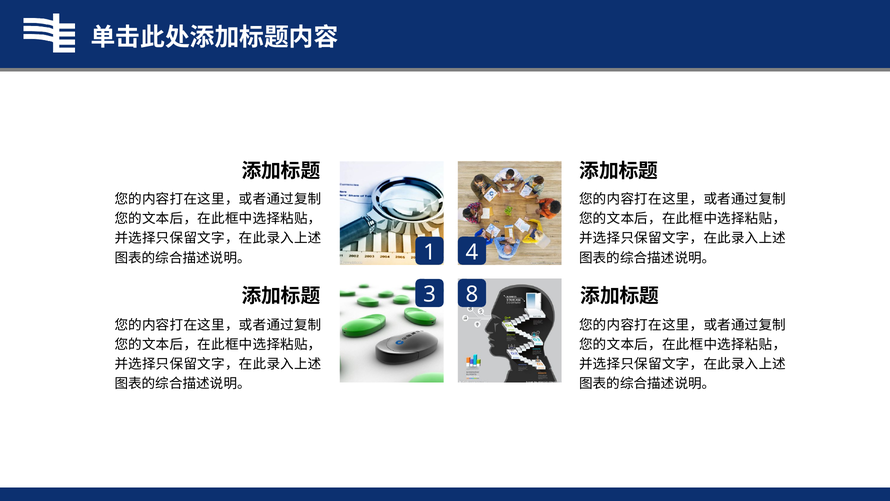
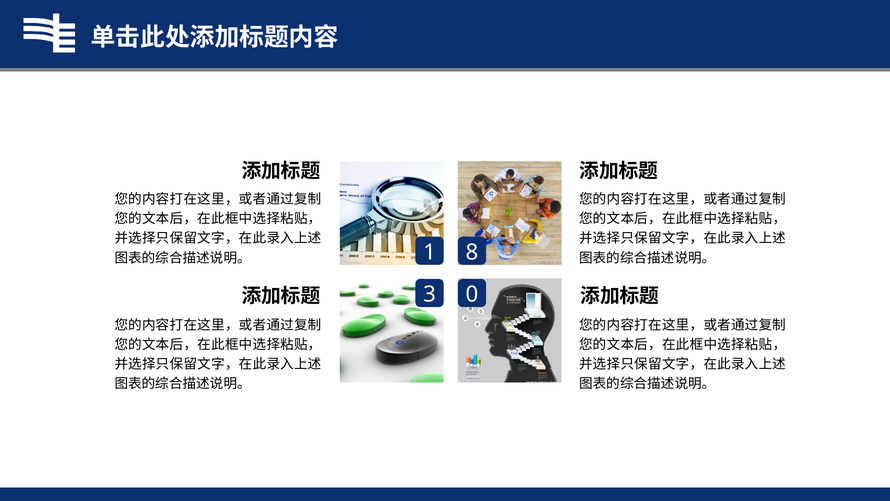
4: 4 -> 8
8: 8 -> 0
